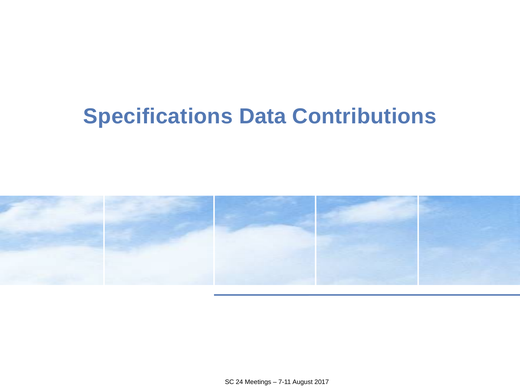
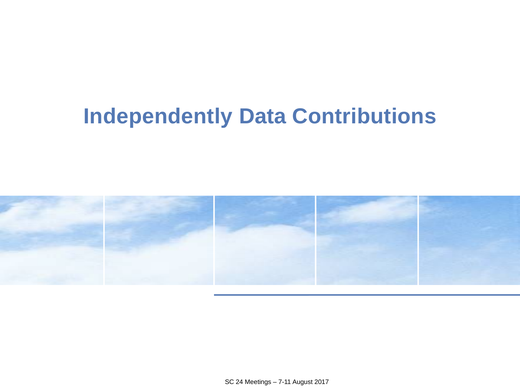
Specifications: Specifications -> Independently
